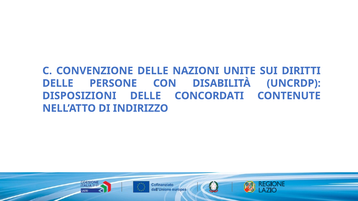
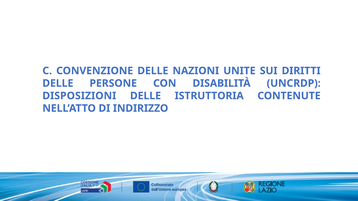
CONCORDATI: CONCORDATI -> ISTRUTTORIA
